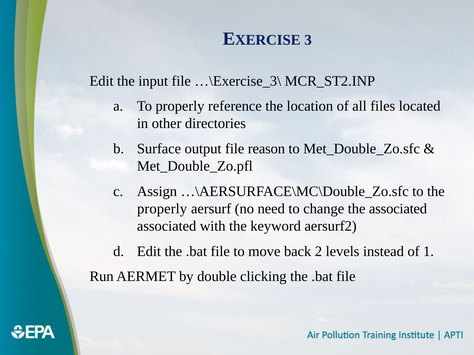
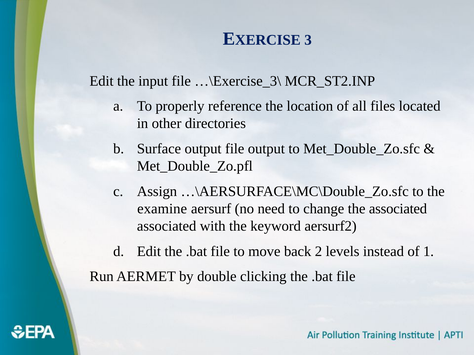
file reason: reason -> output
properly at (162, 209): properly -> examine
